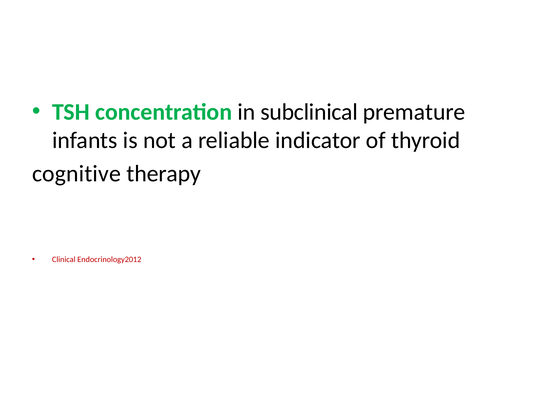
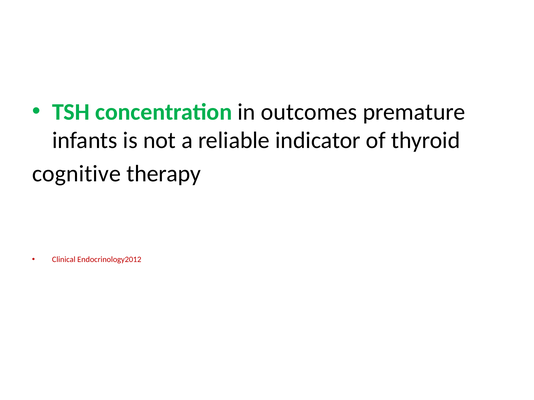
subclinical: subclinical -> outcomes
